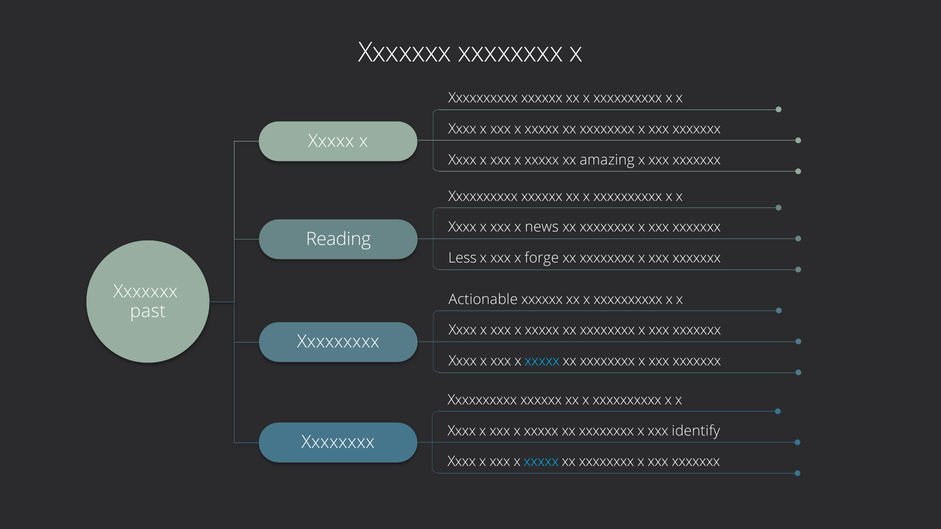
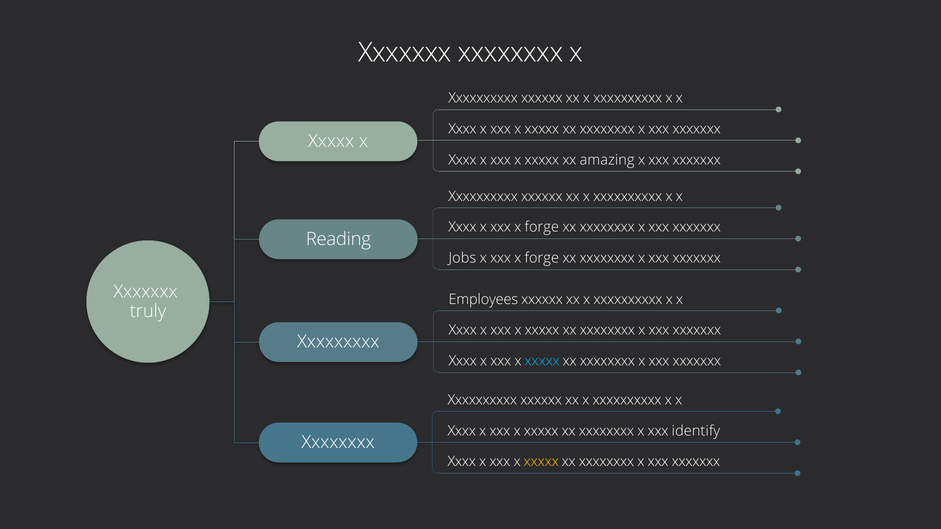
news at (542, 227): news -> forge
Less: Less -> Jobs
Actionable: Actionable -> Employees
past: past -> truly
xxxxx at (541, 462) colour: light blue -> yellow
